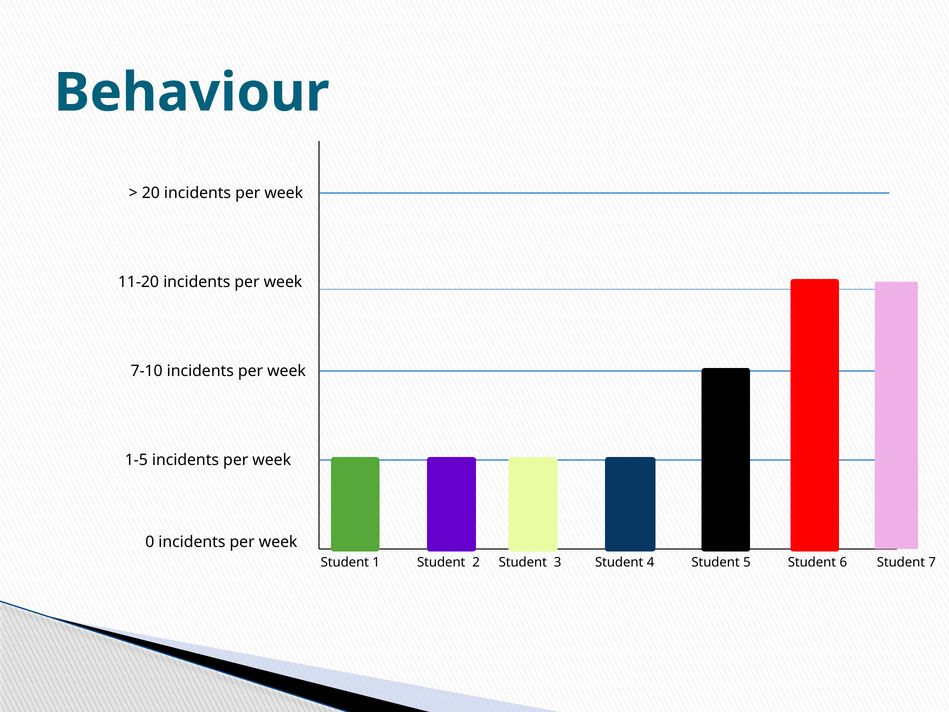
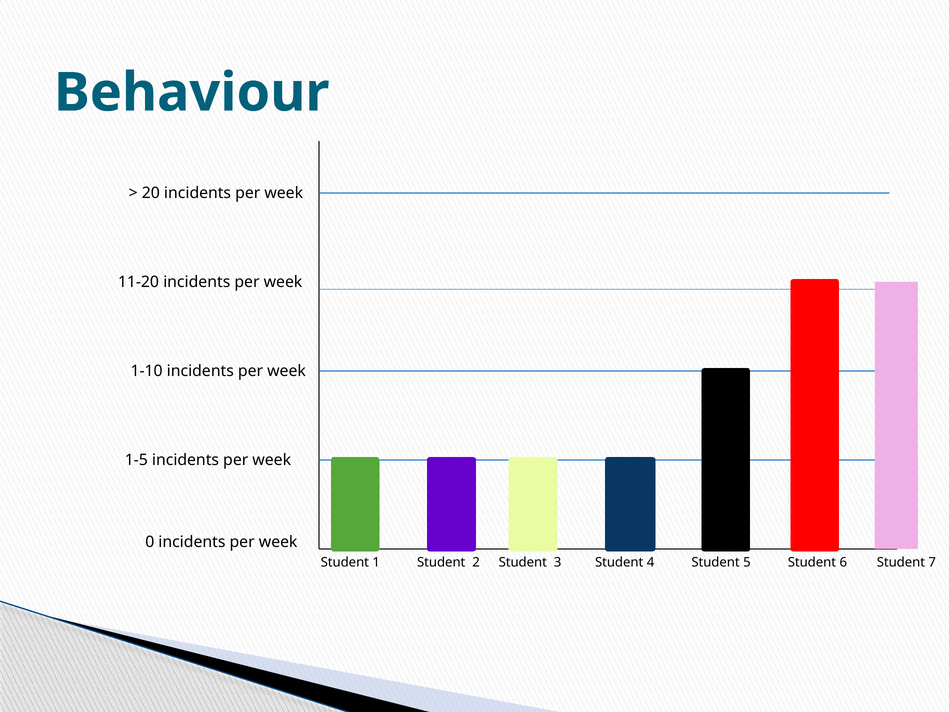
7-10: 7-10 -> 1-10
